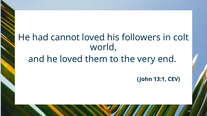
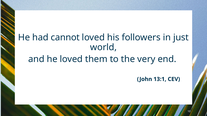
colt: colt -> just
